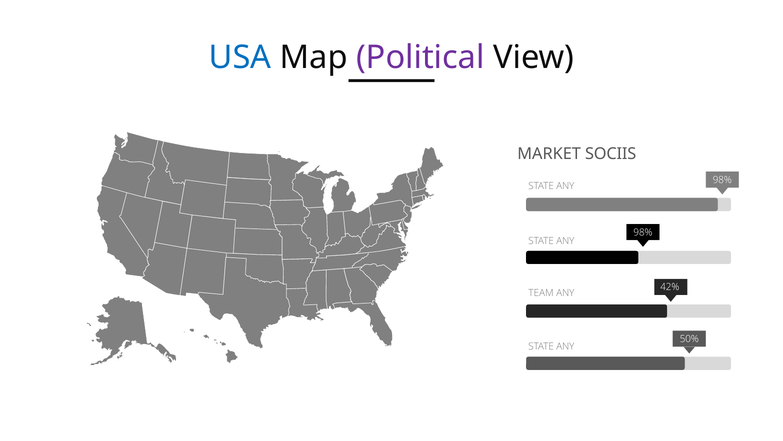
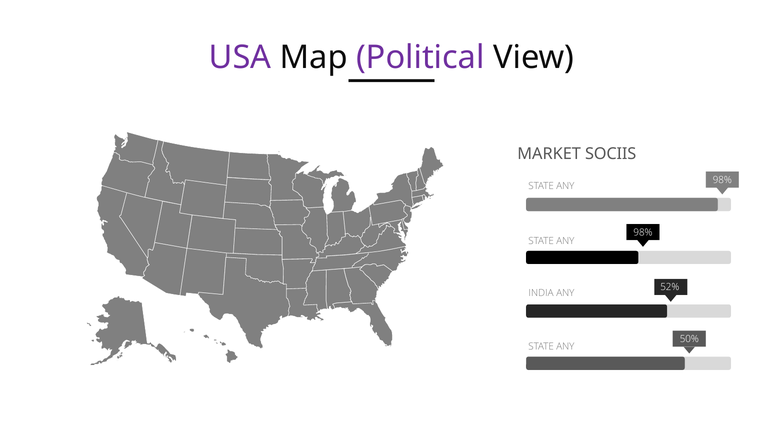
USA colour: blue -> purple
42%: 42% -> 52%
TEAM: TEAM -> INDIA
